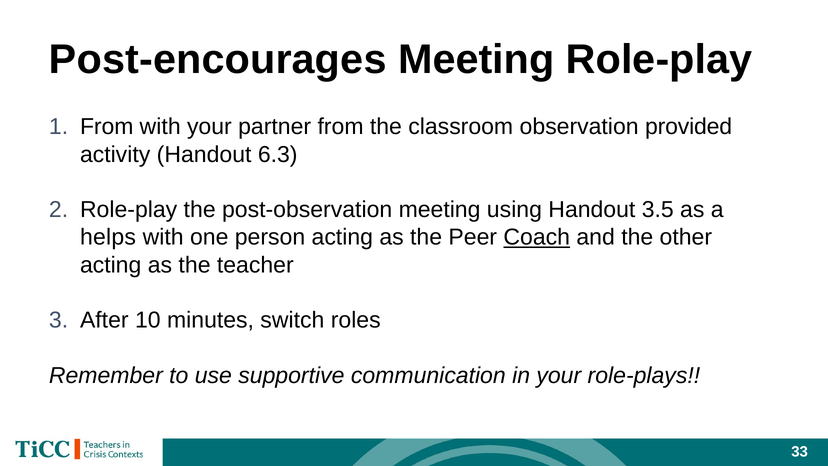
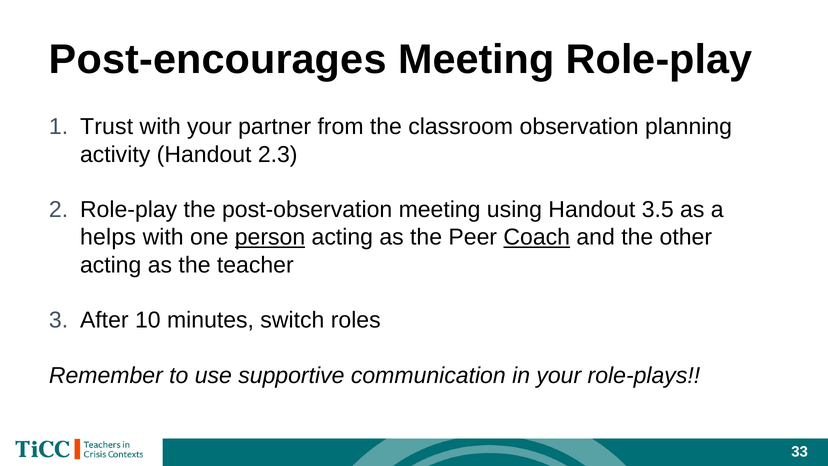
From at (107, 127): From -> Trust
provided: provided -> planning
6.3: 6.3 -> 2.3
person underline: none -> present
